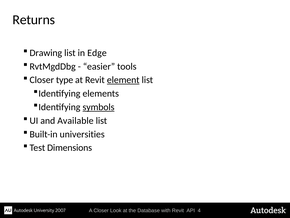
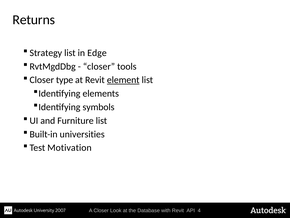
Drawing: Drawing -> Strategy
easier at (99, 66): easier -> closer
symbols underline: present -> none
Available: Available -> Furniture
Dimensions: Dimensions -> Motivation
